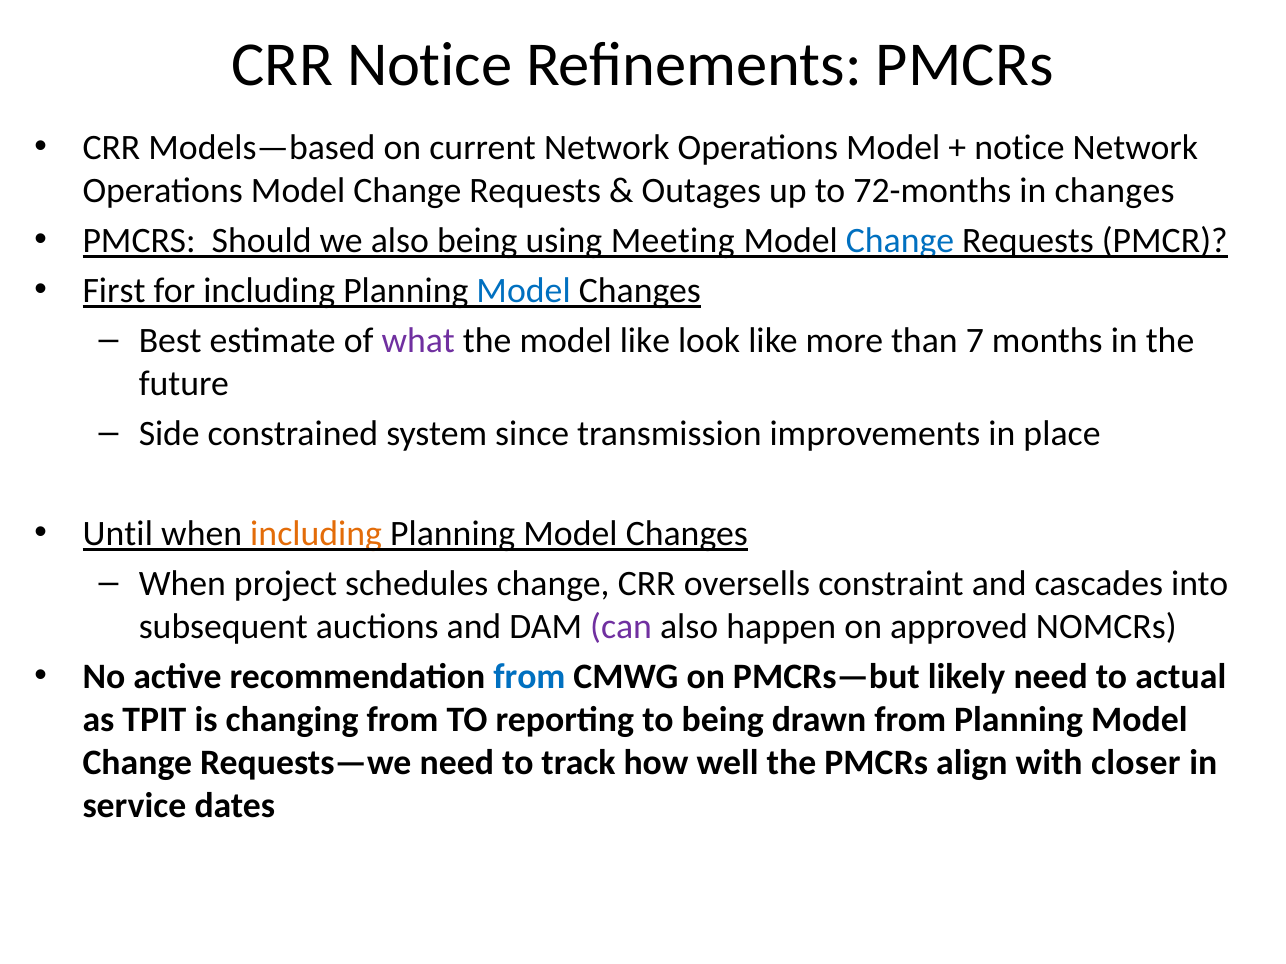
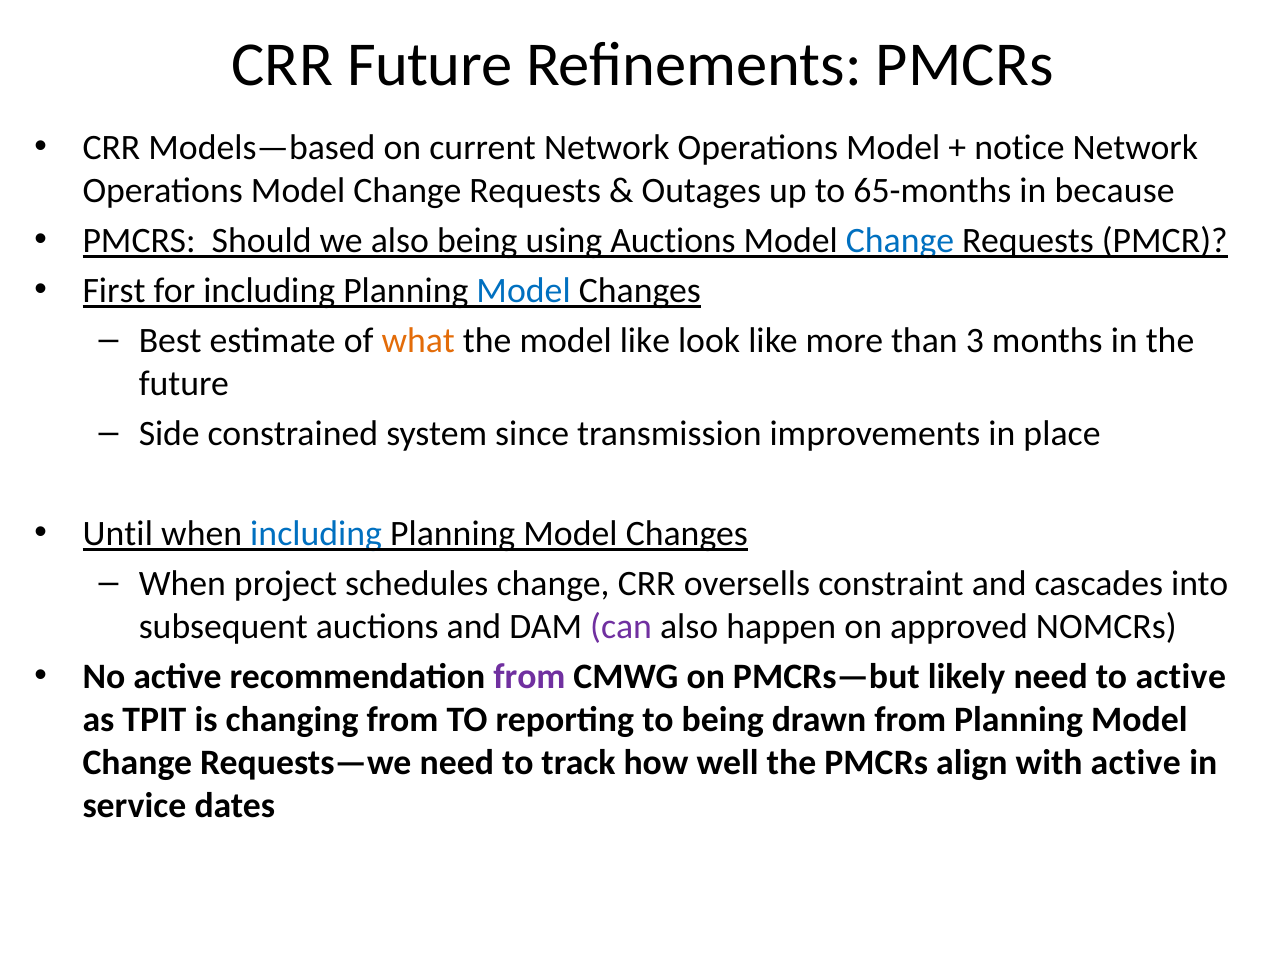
CRR Notice: Notice -> Future
72-months: 72-months -> 65-months
in changes: changes -> because
using Meeting: Meeting -> Auctions
what colour: purple -> orange
7: 7 -> 3
including at (316, 534) colour: orange -> blue
from at (529, 677) colour: blue -> purple
to actual: actual -> active
with closer: closer -> active
